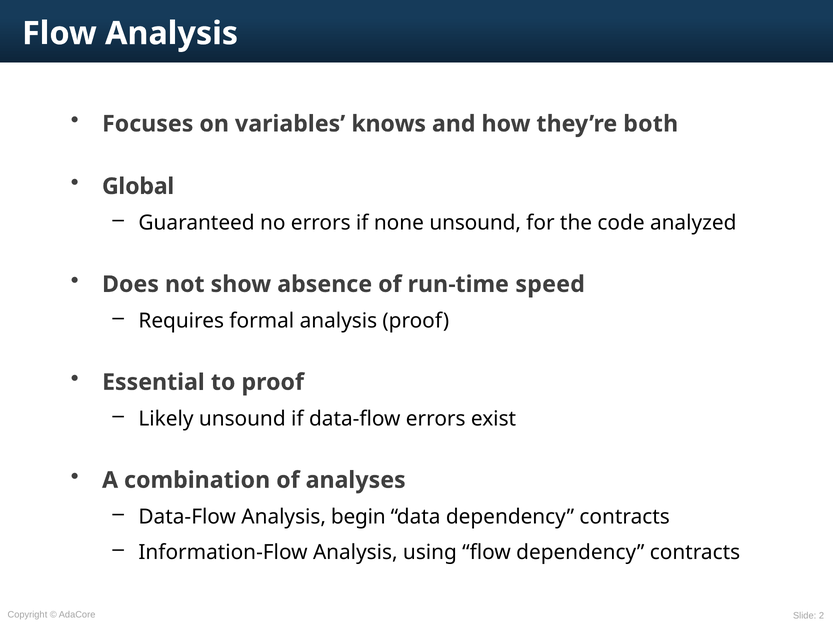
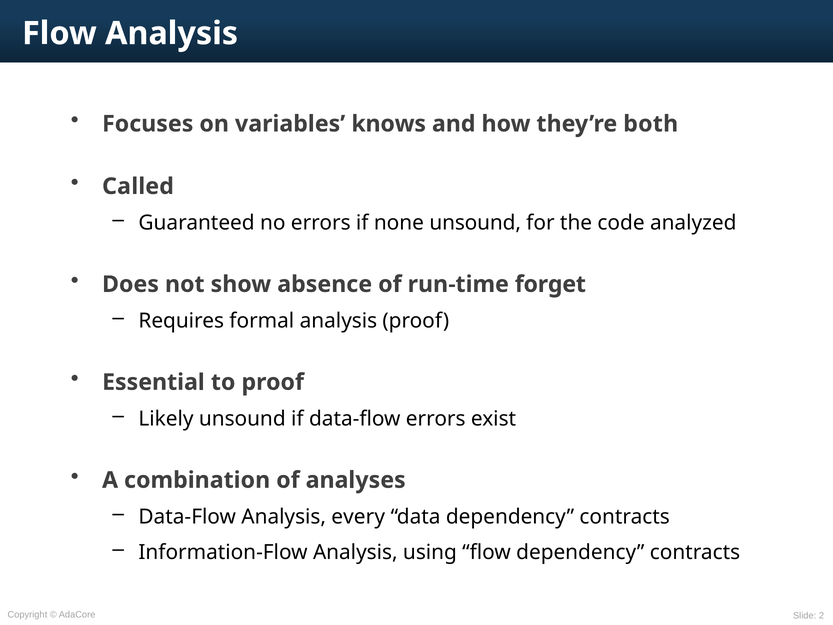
Global: Global -> Called
speed: speed -> forget
begin: begin -> every
